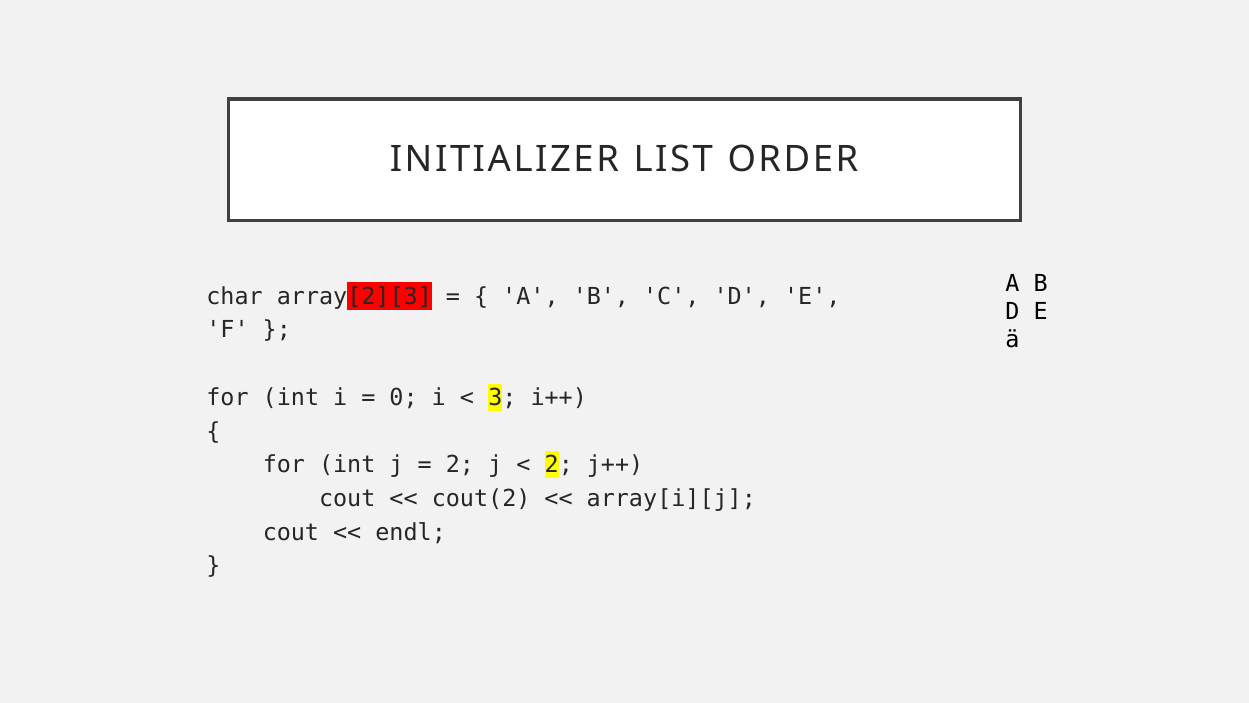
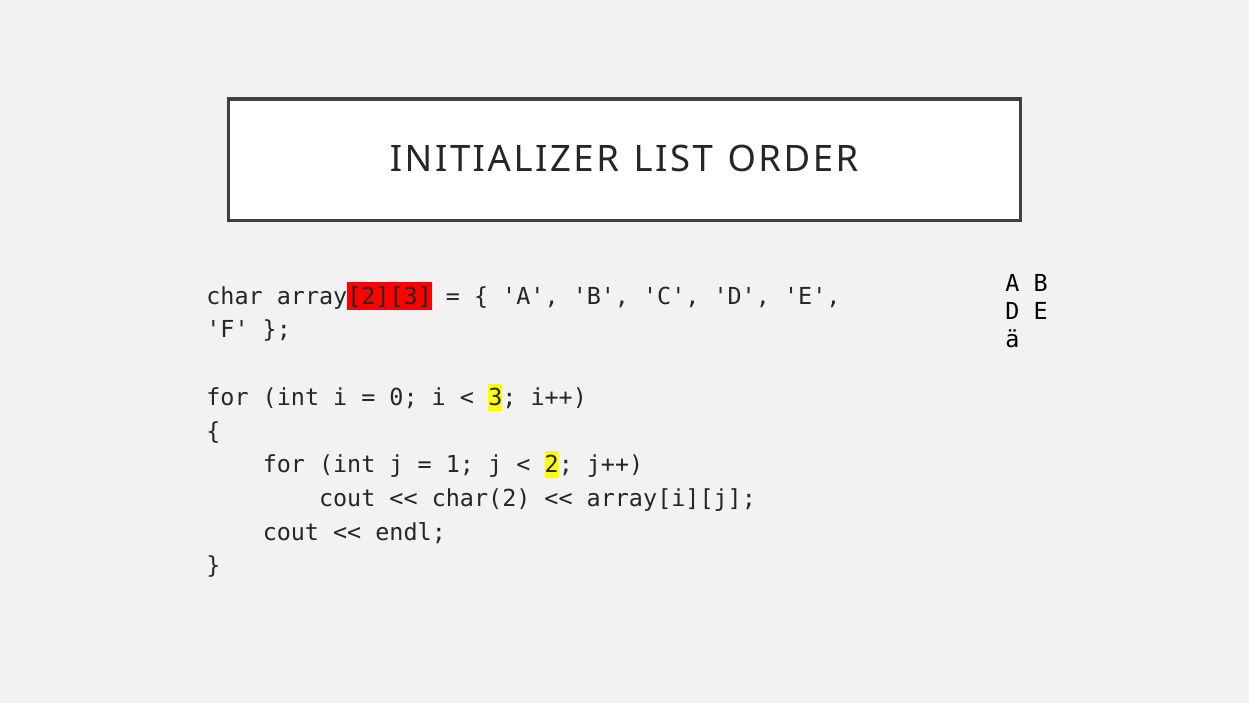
2 at (460, 465): 2 -> 1
cout(2: cout(2 -> char(2
